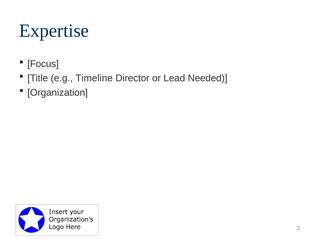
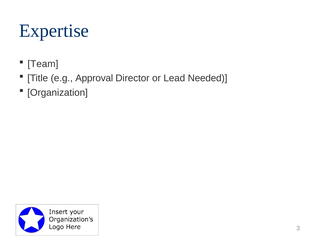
Focus: Focus -> Team
Timeline: Timeline -> Approval
